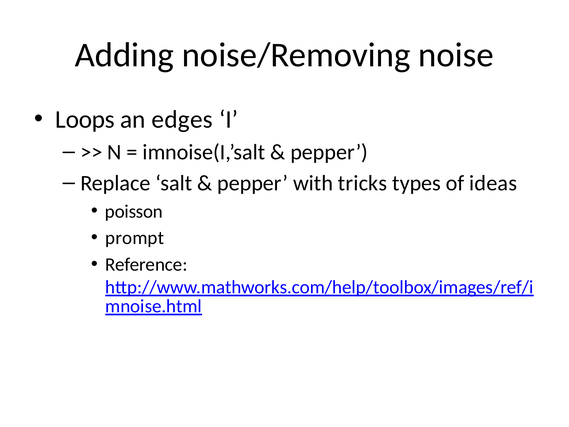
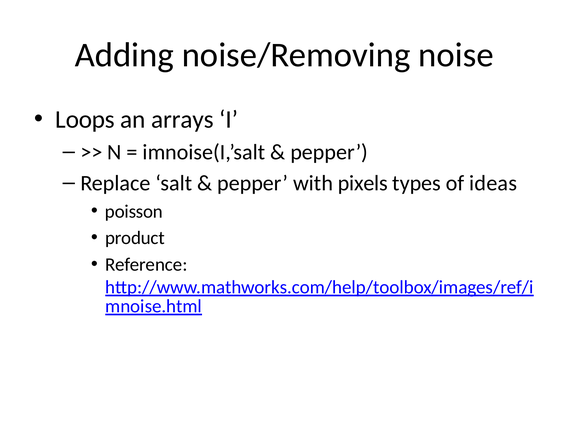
edges: edges -> arrays
tricks: tricks -> pixels
prompt: prompt -> product
